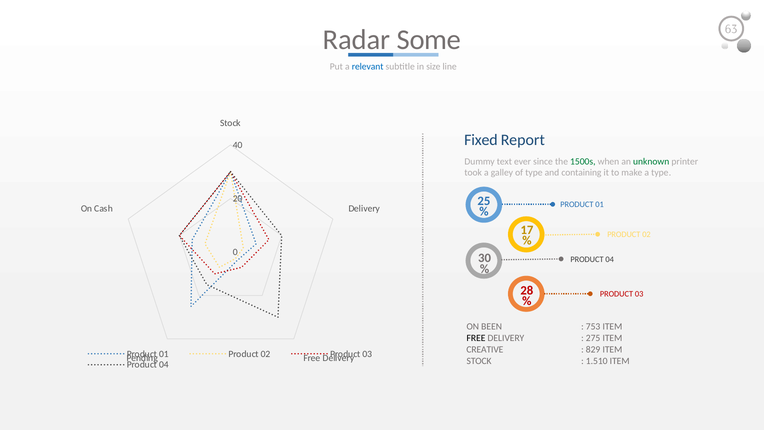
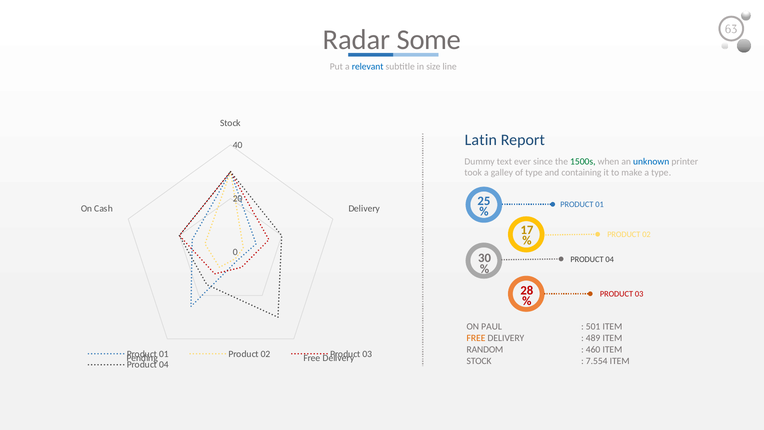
Fixed: Fixed -> Latin
unknown colour: green -> blue
BEEN: BEEN -> PAUL
753: 753 -> 501
FREE at (476, 338) colour: black -> orange
275: 275 -> 489
CREATIVE: CREATIVE -> RANDOM
829: 829 -> 460
1.510: 1.510 -> 7.554
